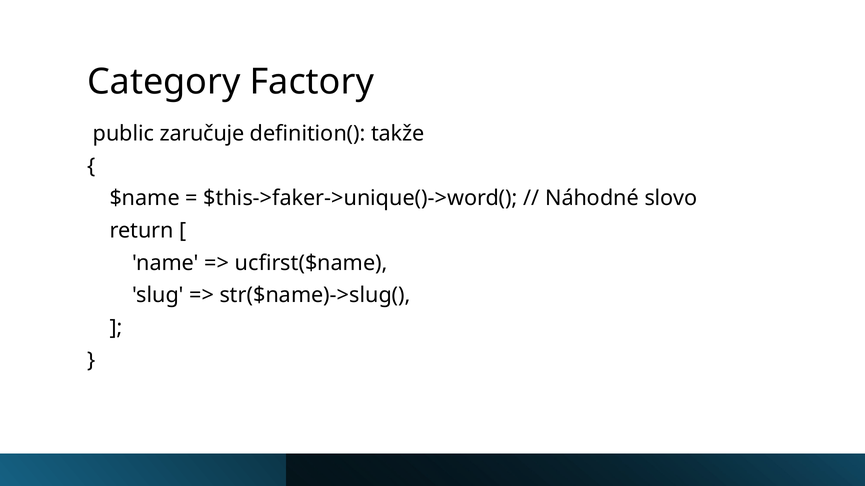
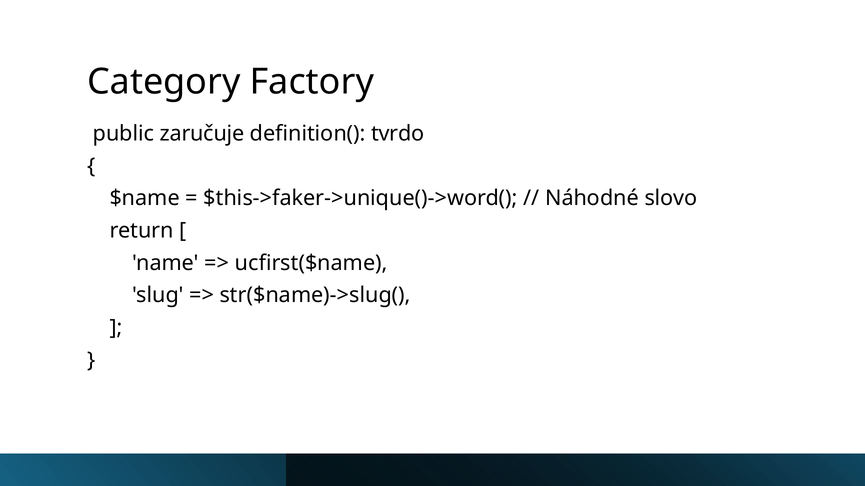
takže: takže -> tvrdo
